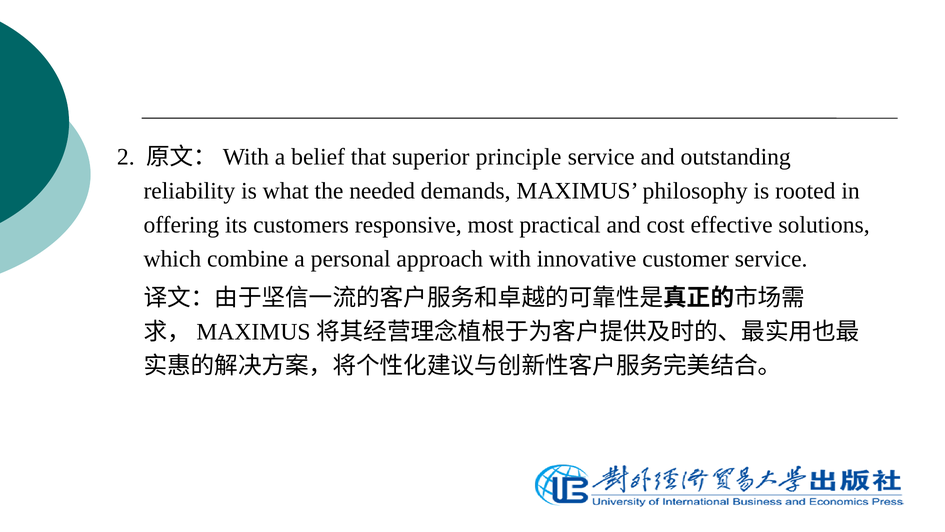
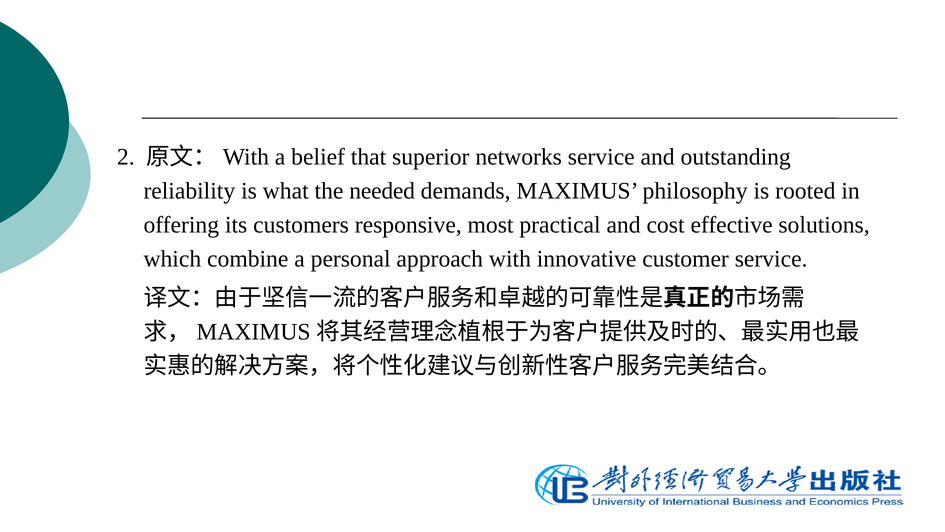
principle: principle -> networks
